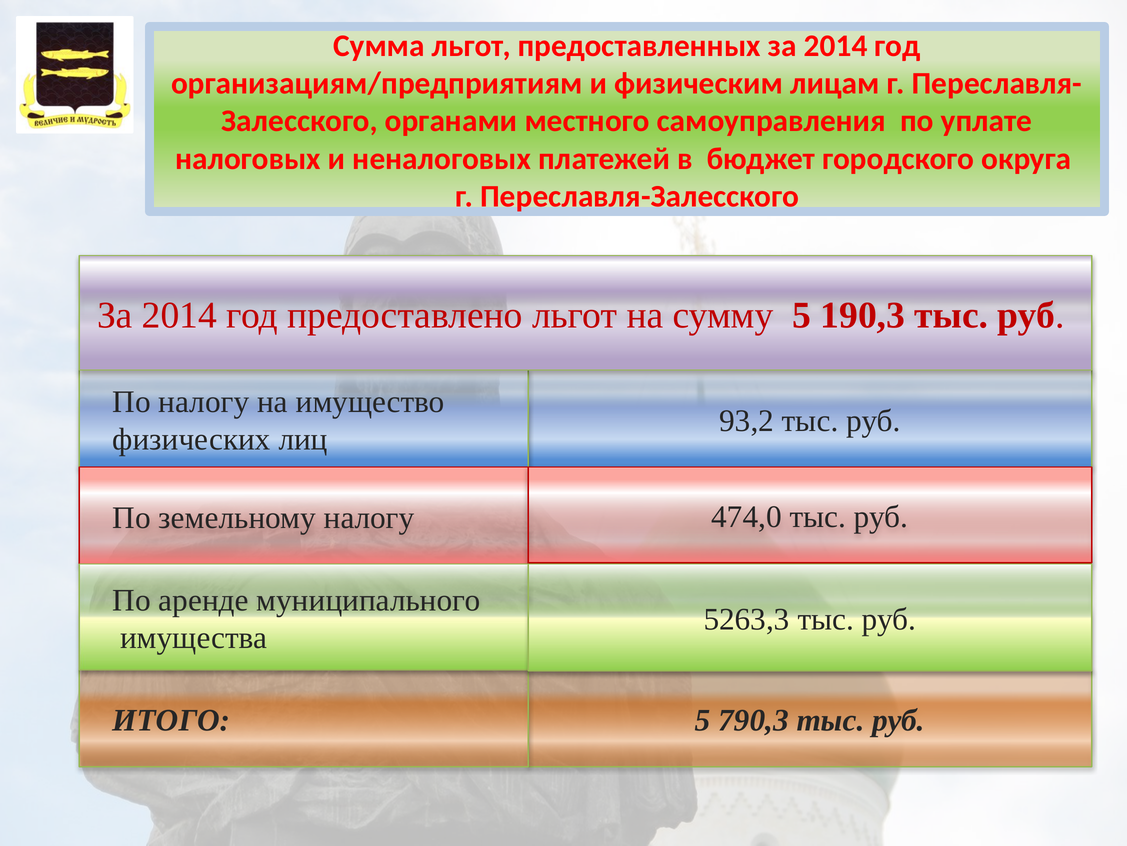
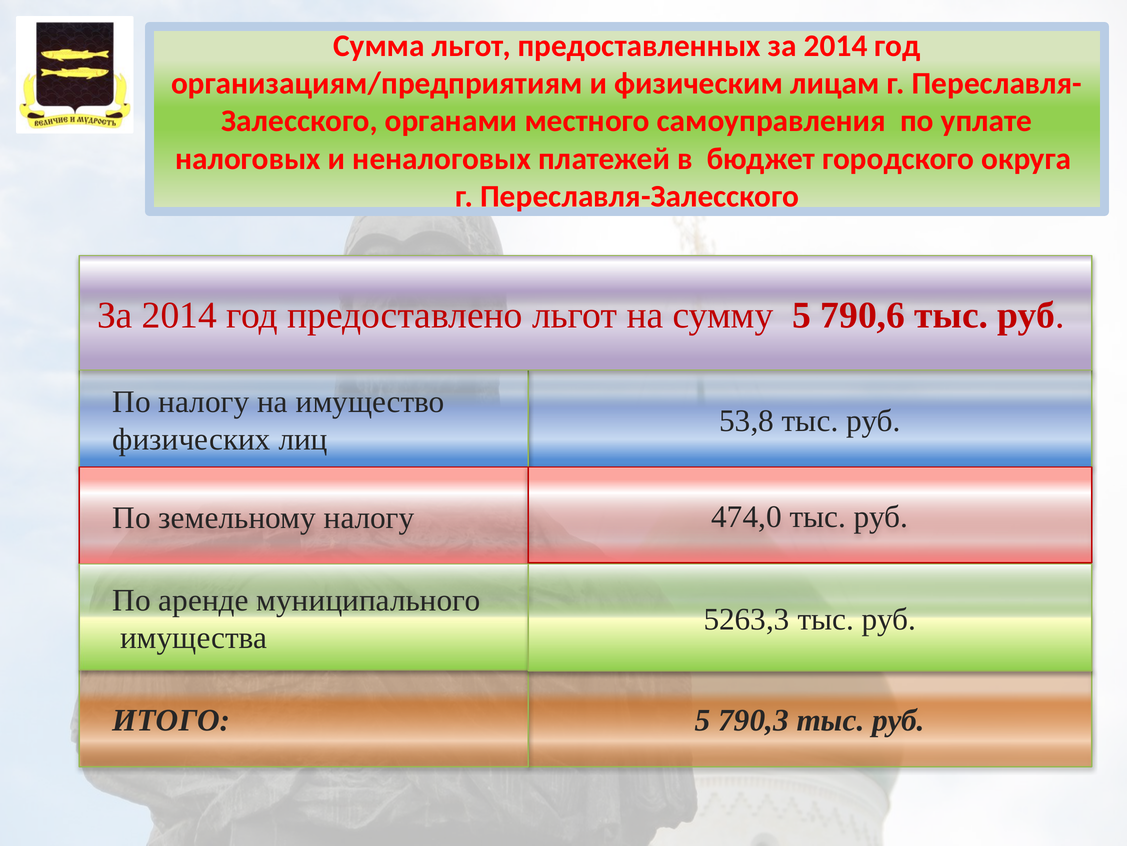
190,3: 190,3 -> 790,6
93,2: 93,2 -> 53,8
